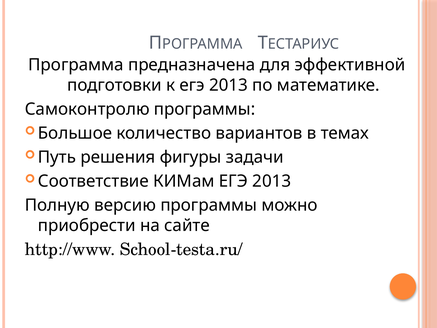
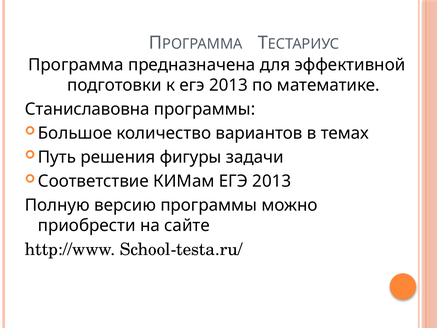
Самоконтролю: Самоконтролю -> Станиславовна
